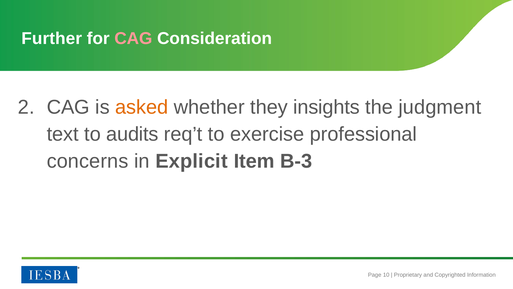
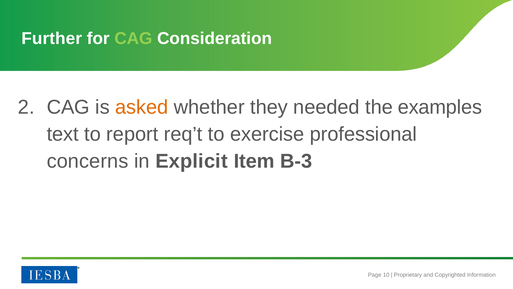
CAG at (133, 38) colour: pink -> light green
insights: insights -> needed
judgment: judgment -> examples
audits: audits -> report
